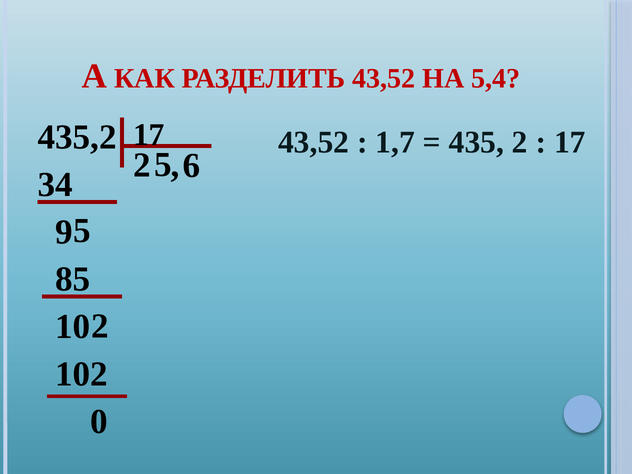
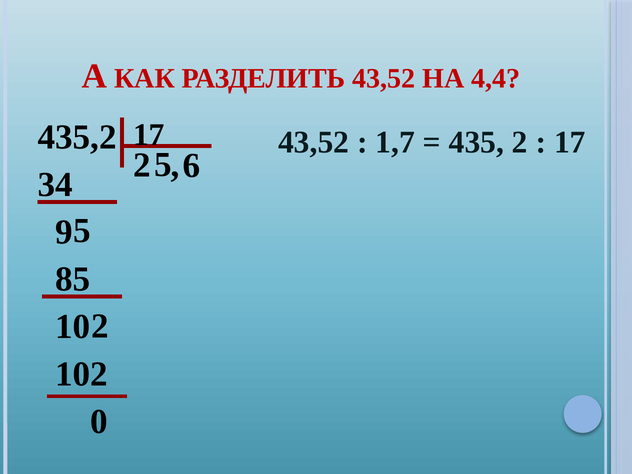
5,4: 5,4 -> 4,4
